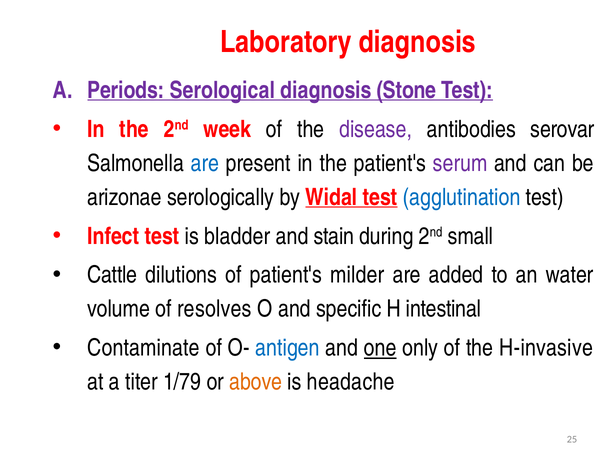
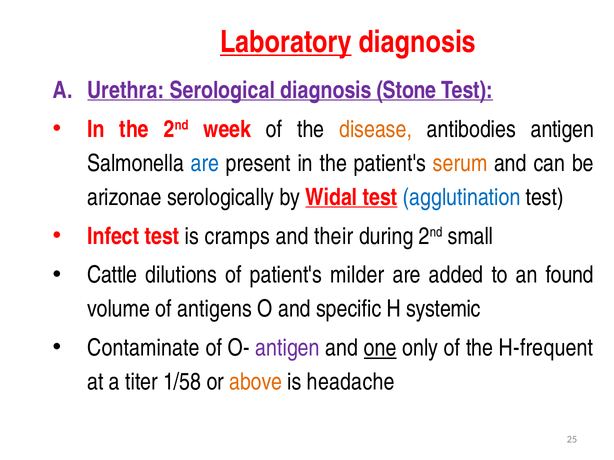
Laboratory underline: none -> present
Periods: Periods -> Urethra
disease colour: purple -> orange
antibodies serovar: serovar -> antigen
serum colour: purple -> orange
bladder: bladder -> cramps
stain: stain -> their
water: water -> found
resolves: resolves -> antigens
intestinal: intestinal -> systemic
antigen at (288, 348) colour: blue -> purple
H-invasive: H-invasive -> H-frequent
1/79: 1/79 -> 1/58
